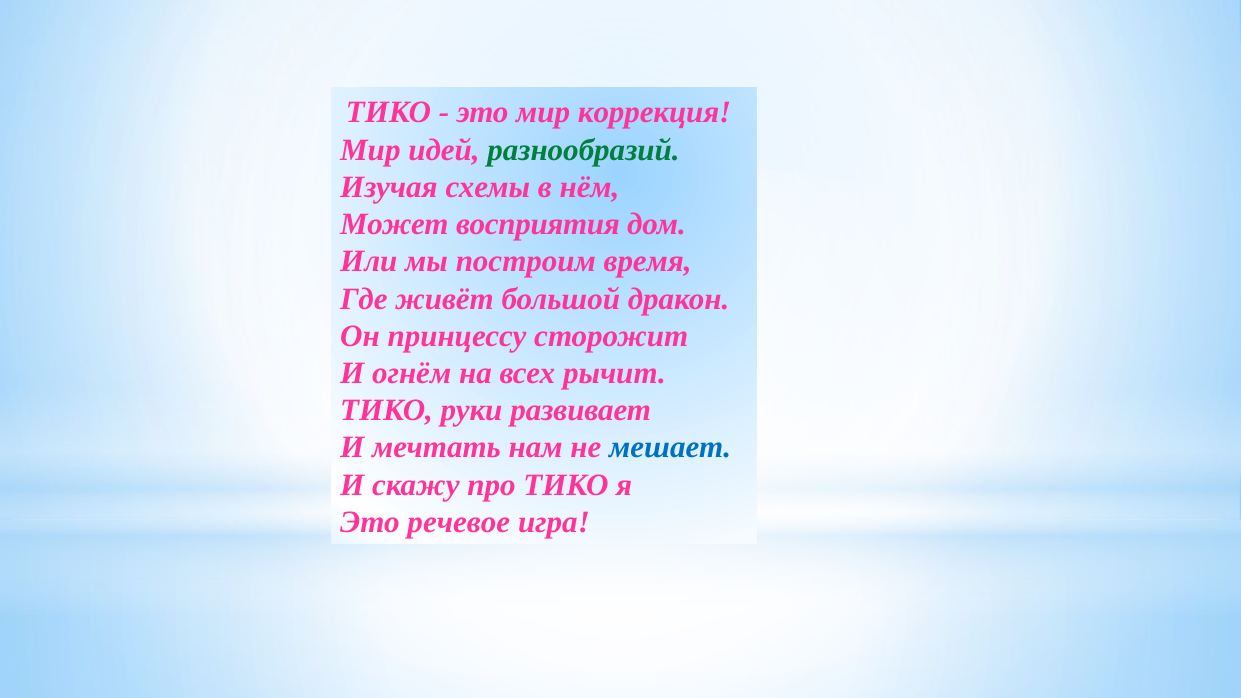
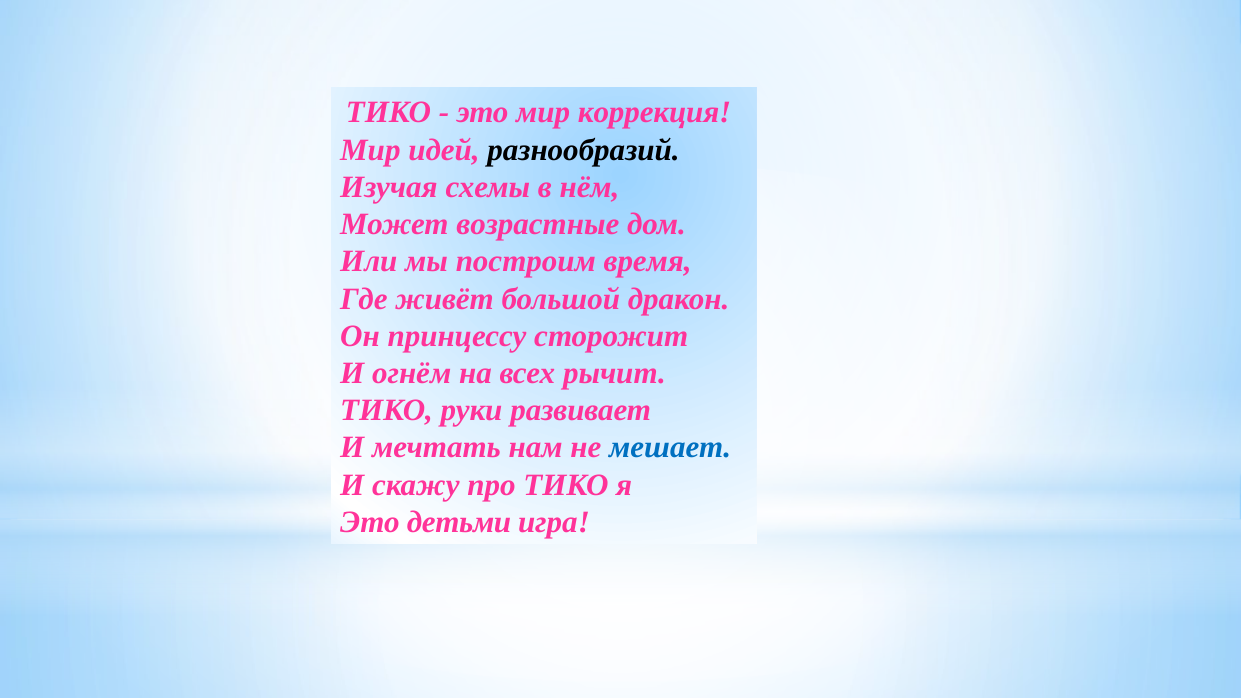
разнообразий colour: green -> black
восприятия: восприятия -> возрастные
речевое: речевое -> детьми
